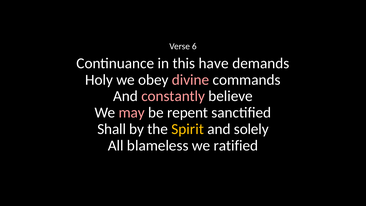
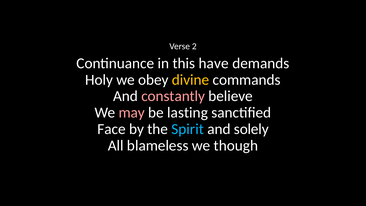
6: 6 -> 2
divine colour: pink -> yellow
repent: repent -> lasting
Shall: Shall -> Face
Spirit colour: yellow -> light blue
ratified: ratified -> though
